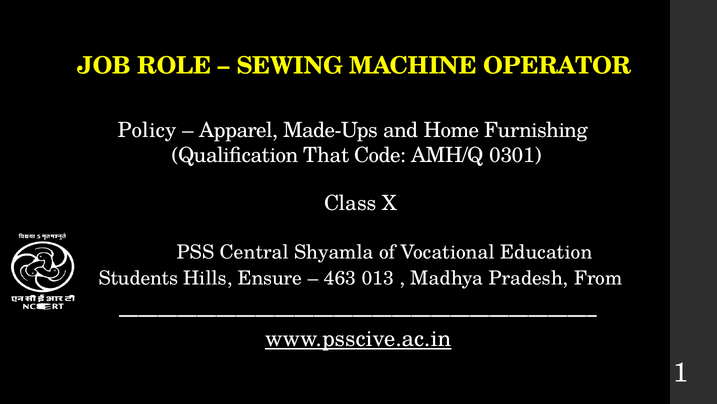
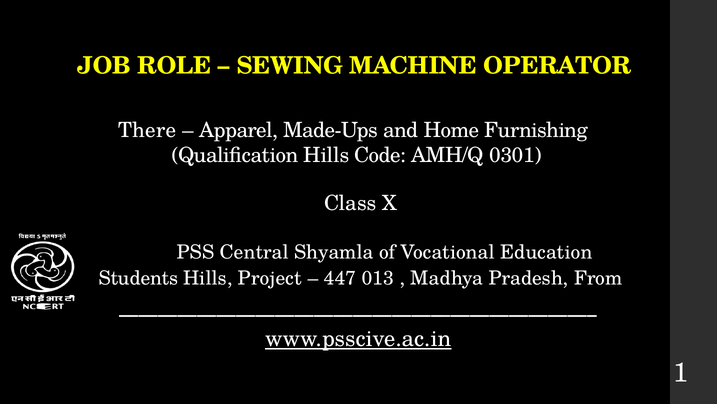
Policy: Policy -> There
Qualification That: That -> Hills
Ensure: Ensure -> Project
463: 463 -> 447
